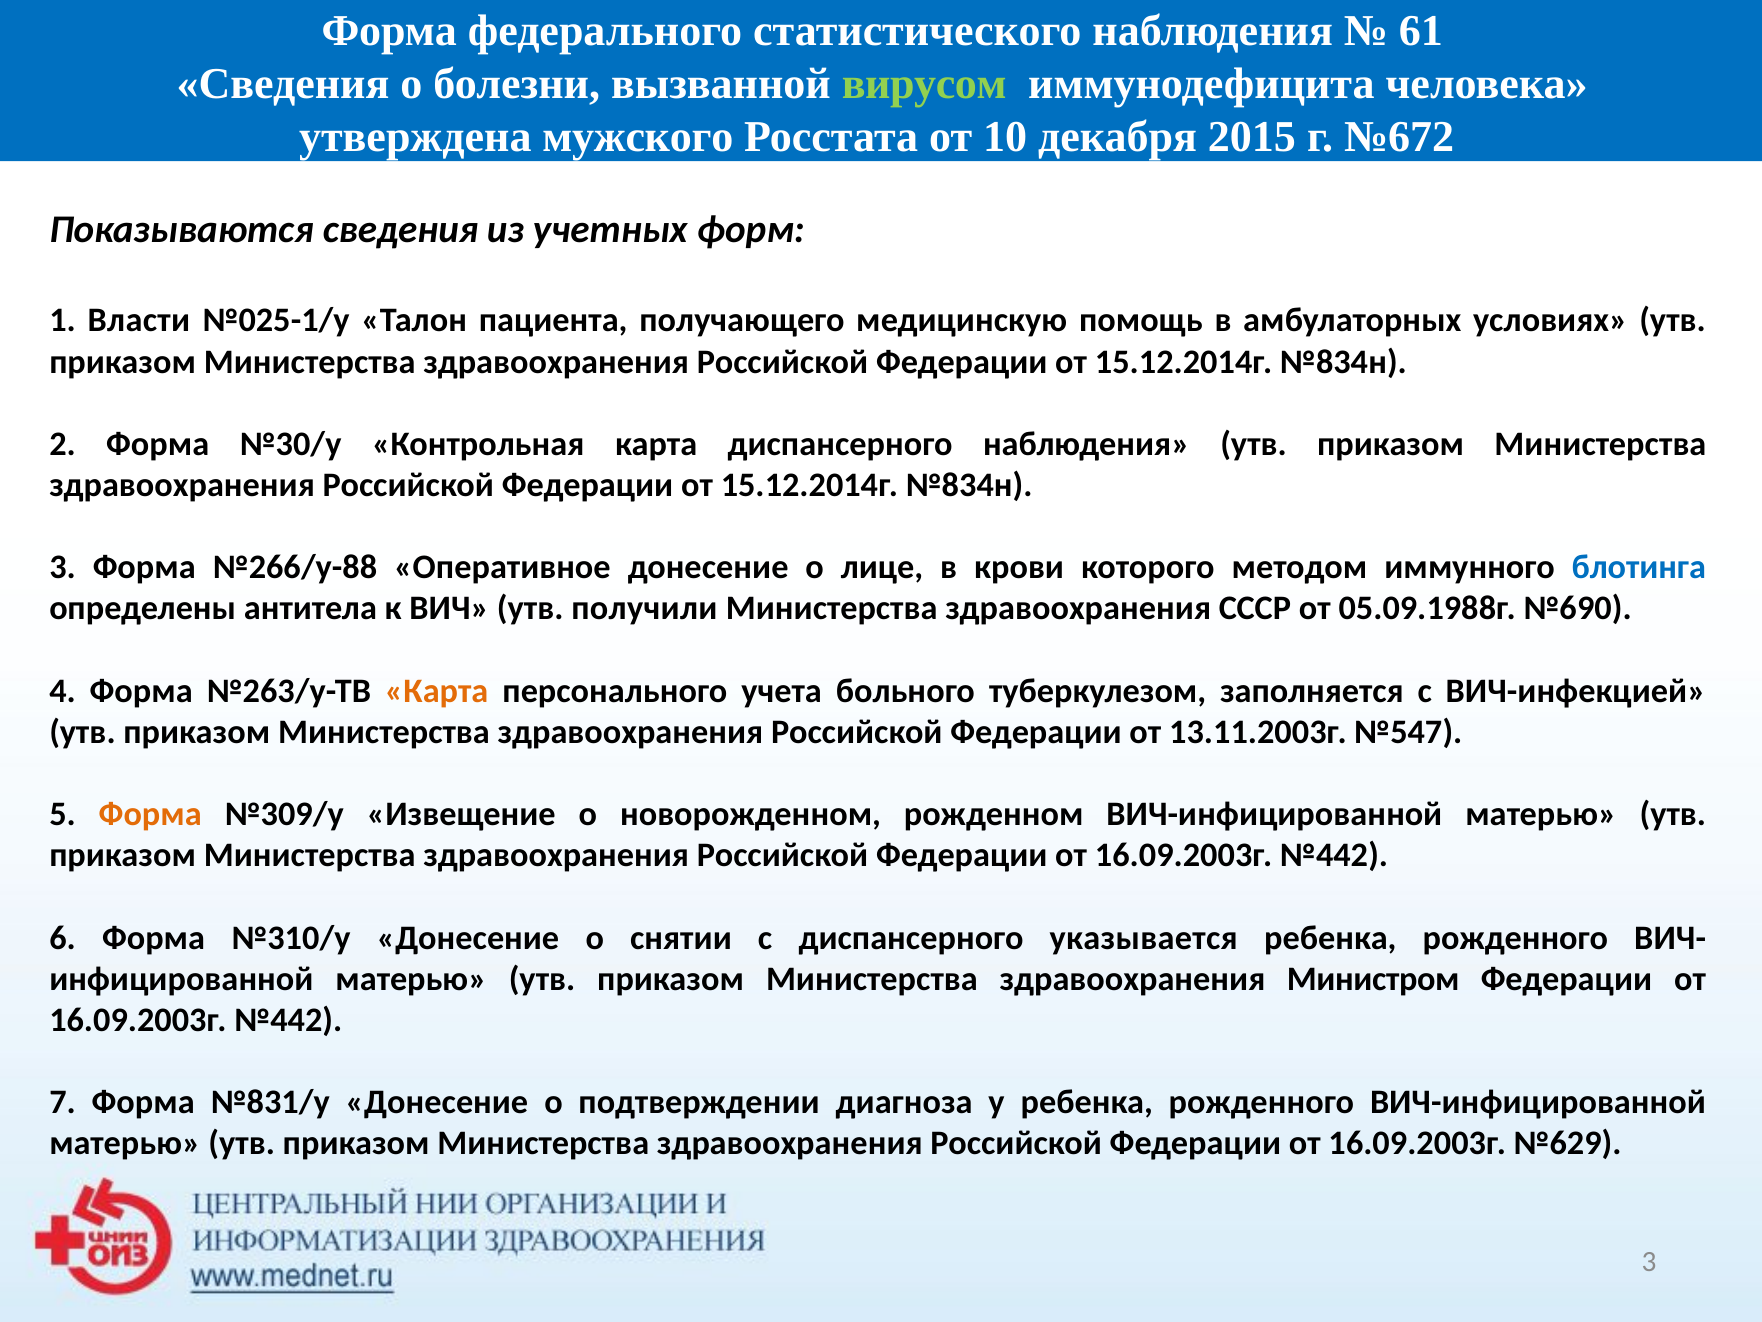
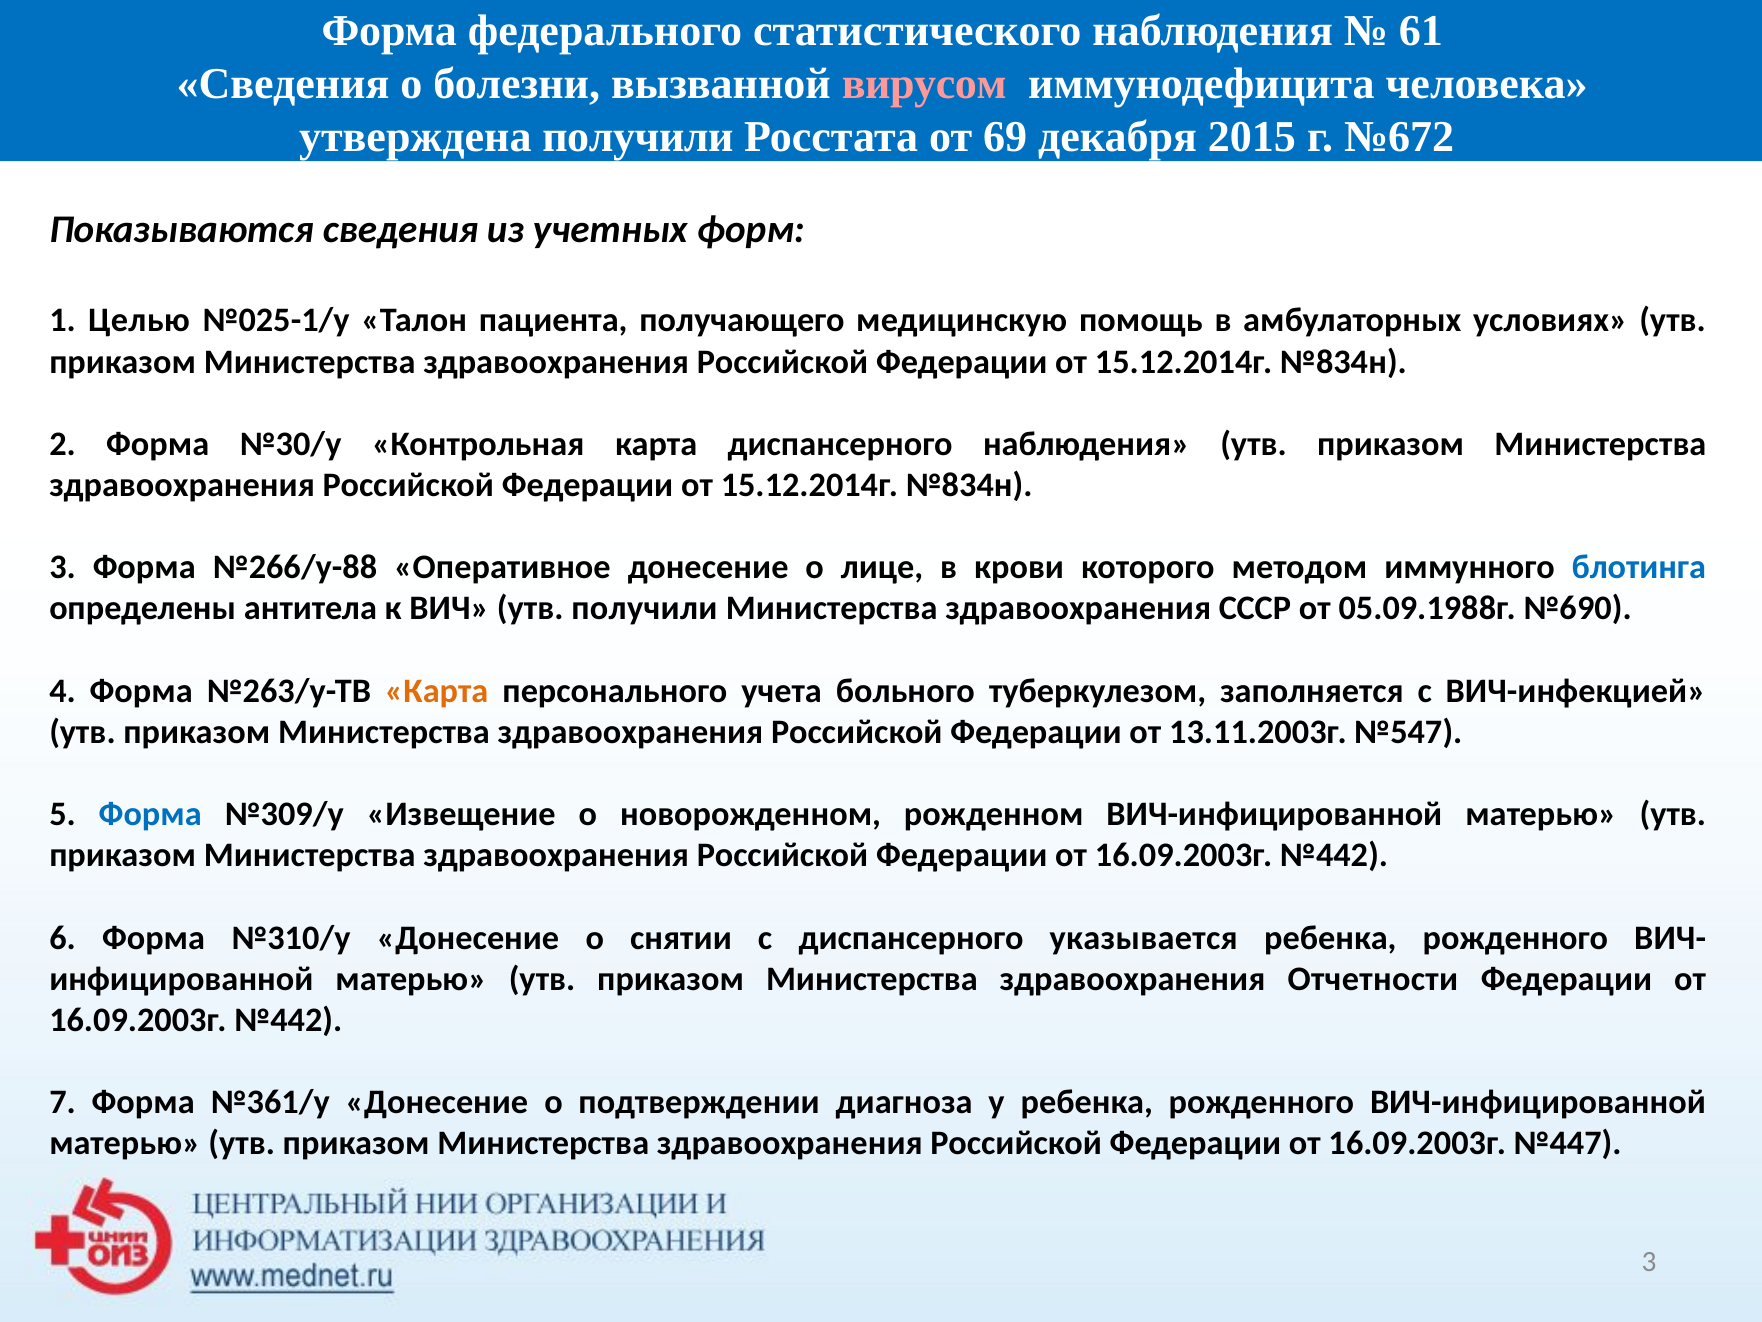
вирусом colour: light green -> pink
утверждена мужского: мужского -> получили
10: 10 -> 69
Власти: Власти -> Целью
Форма at (150, 814) colour: orange -> blue
Министром: Министром -> Отчетности
№831/у: №831/у -> №361/у
№629: №629 -> №447
